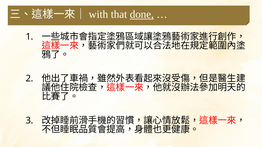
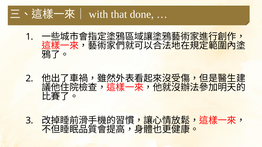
done underline: present -> none
